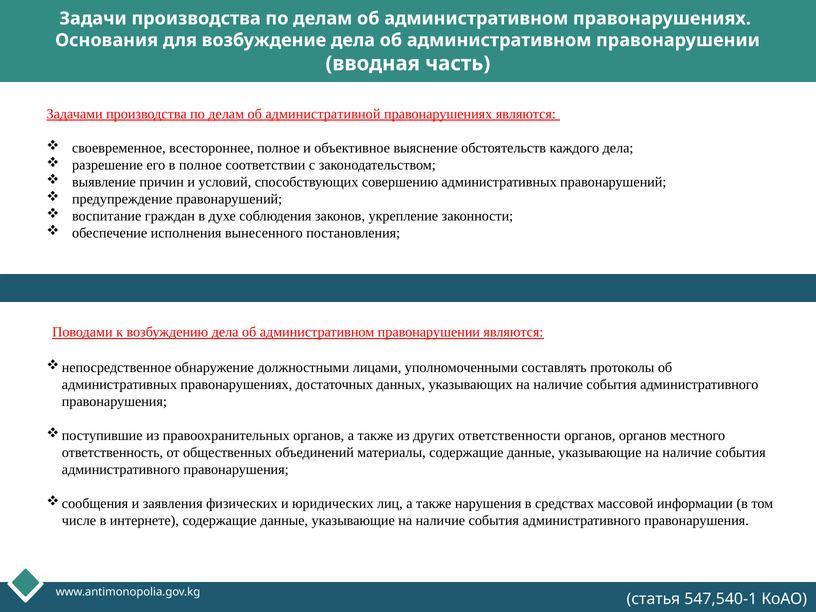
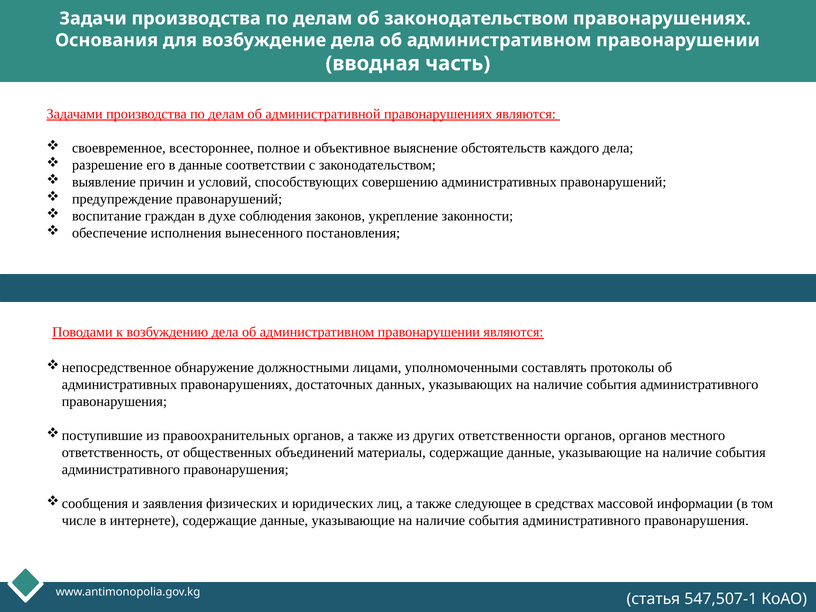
делам об административном: административном -> законодательством
в полное: полное -> данные
нарушения: нарушения -> следующее
547,540-1: 547,540-1 -> 547,507-1
